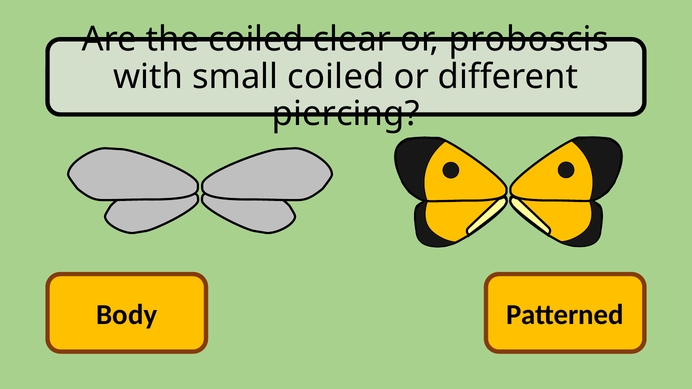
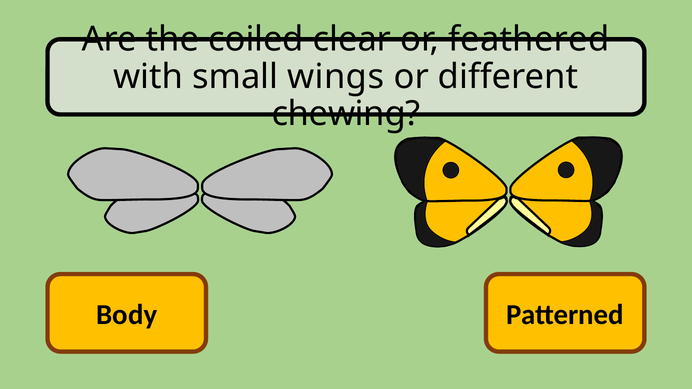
proboscis: proboscis -> feathered
small coiled: coiled -> wings
piercing: piercing -> chewing
